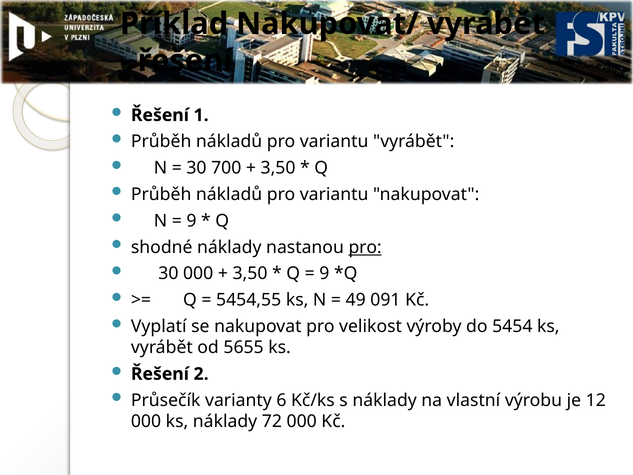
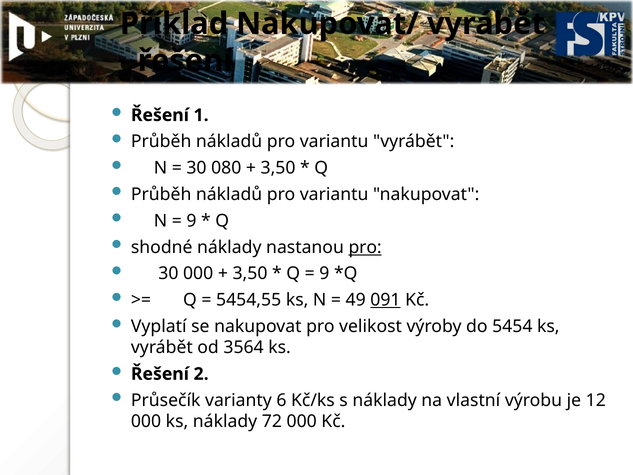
700: 700 -> 080
091 underline: none -> present
5655: 5655 -> 3564
